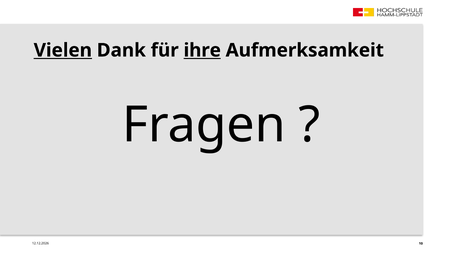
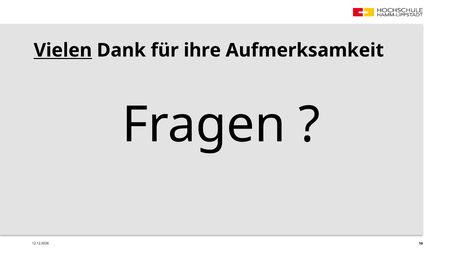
ihre underline: present -> none
